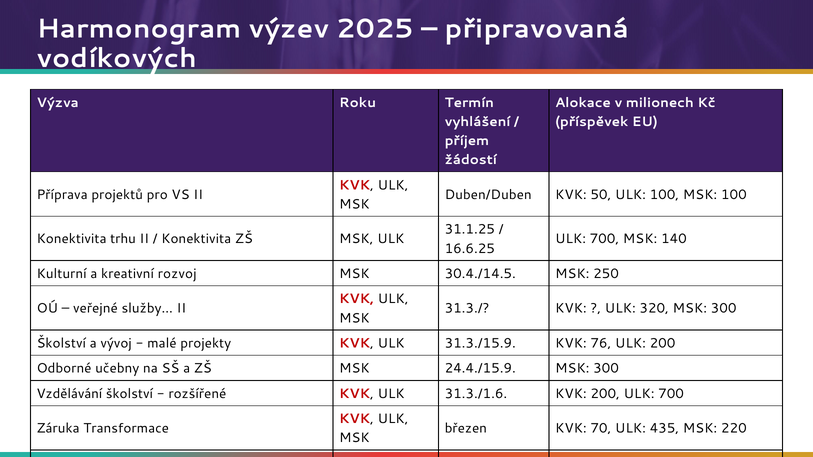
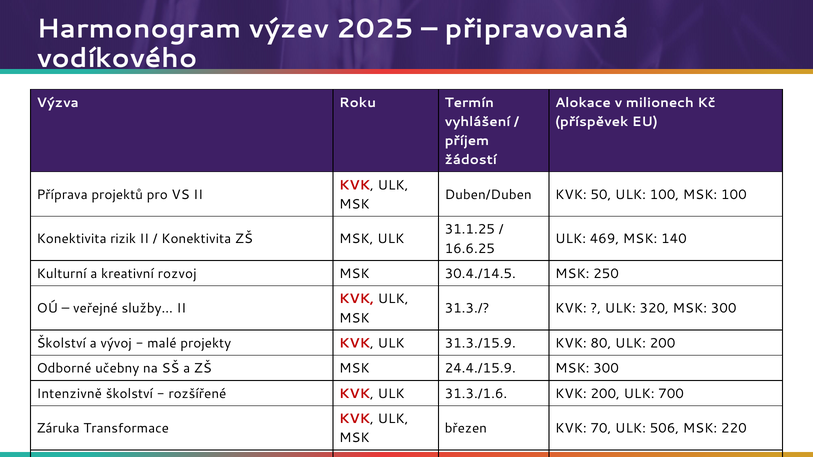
vodíkových: vodíkových -> vodíkového
trhu: trhu -> rizik
700 at (604, 239): 700 -> 469
76: 76 -> 80
Vzdělávání: Vzdělávání -> Intenzivně
435: 435 -> 506
